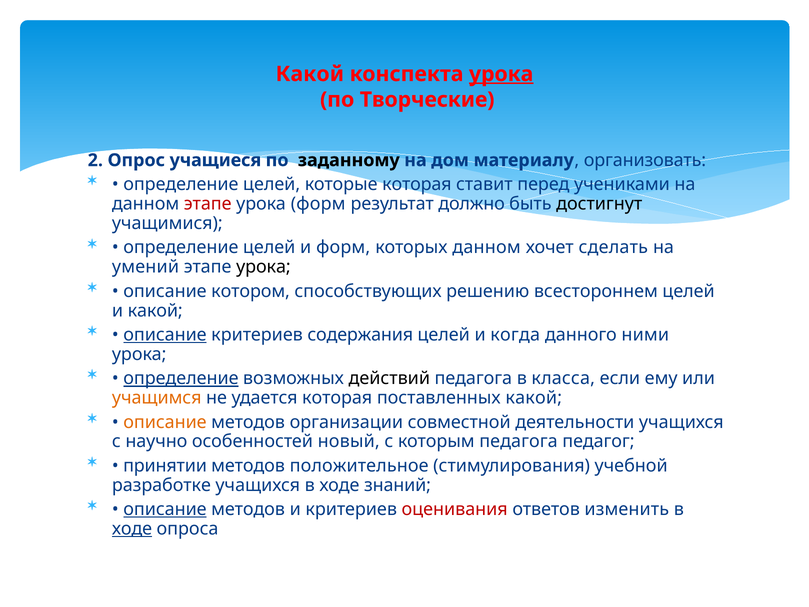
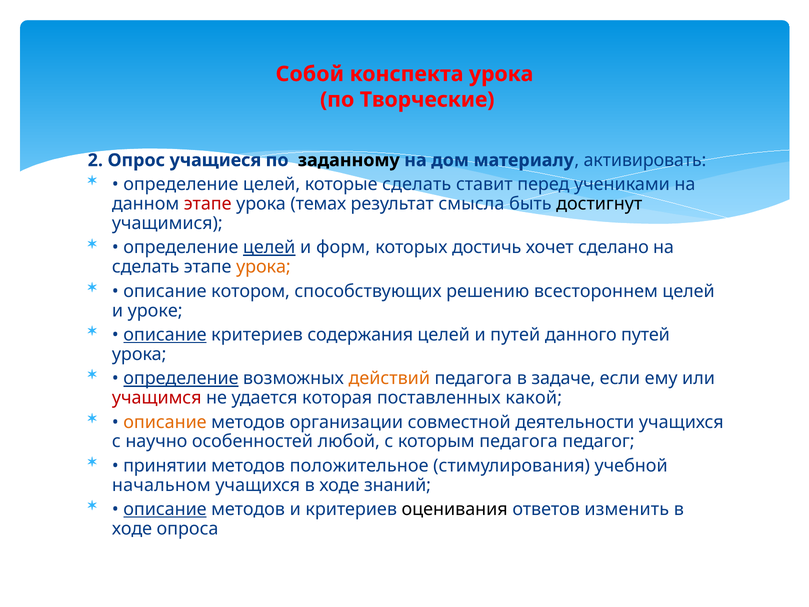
Какой at (310, 74): Какой -> Собой
урока at (501, 74) underline: present -> none
организовать: организовать -> активировать
которые которая: которая -> сделать
урока форм: форм -> темах
должно: должно -> смысла
целей at (269, 247) underline: none -> present
которых данном: данном -> достичь
сделать: сделать -> сделано
умений at (146, 267): умений -> сделать
урока at (263, 267) colour: black -> orange
и какой: какой -> уроке
и когда: когда -> путей
данного ними: ними -> путей
действий colour: black -> orange
класса: класса -> задаче
учащимся colour: orange -> red
новый: новый -> любой
разработке: разработке -> начальном
оценивания colour: red -> black
ходе at (132, 529) underline: present -> none
